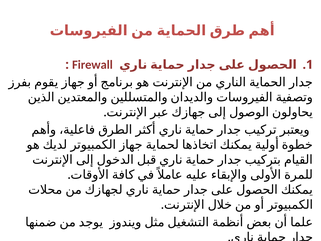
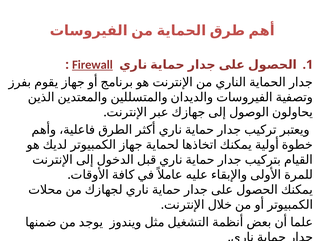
Firewall underline: none -> present
